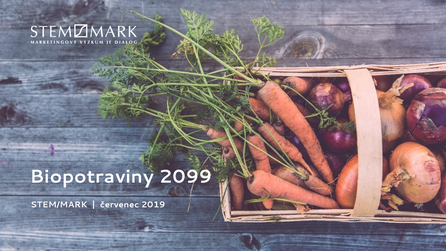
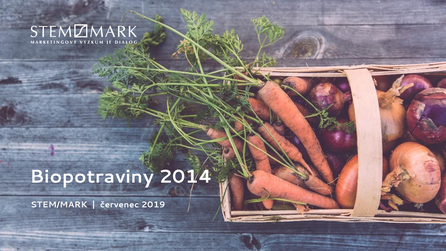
2099: 2099 -> 2014
